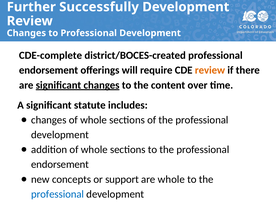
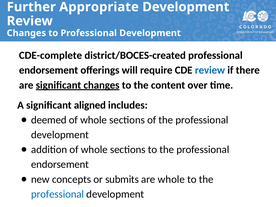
Successfully: Successfully -> Appropriate
review at (210, 70) colour: orange -> blue
statute: statute -> aligned
changes at (49, 120): changes -> deemed
support: support -> submits
